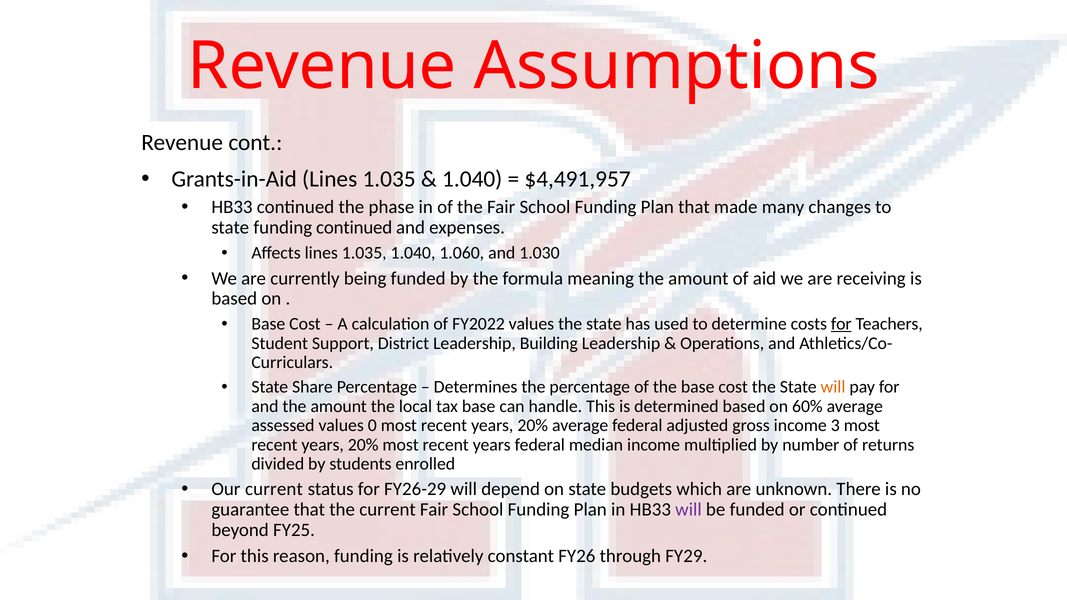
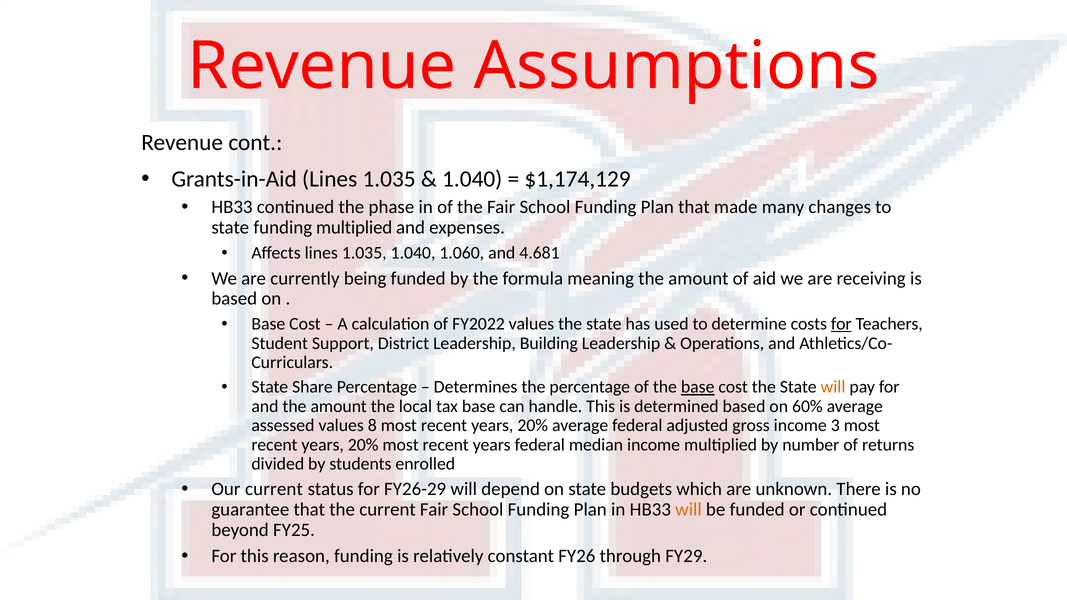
$4,491,957: $4,491,957 -> $1,174,129
funding continued: continued -> multiplied
1.030: 1.030 -> 4.681
base at (698, 387) underline: none -> present
0: 0 -> 8
will at (689, 510) colour: purple -> orange
